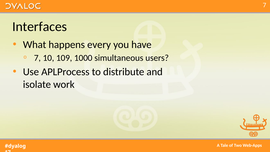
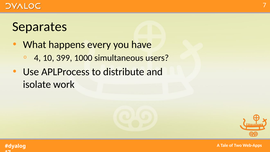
Interfaces: Interfaces -> Separates
7 at (37, 58): 7 -> 4
109: 109 -> 399
